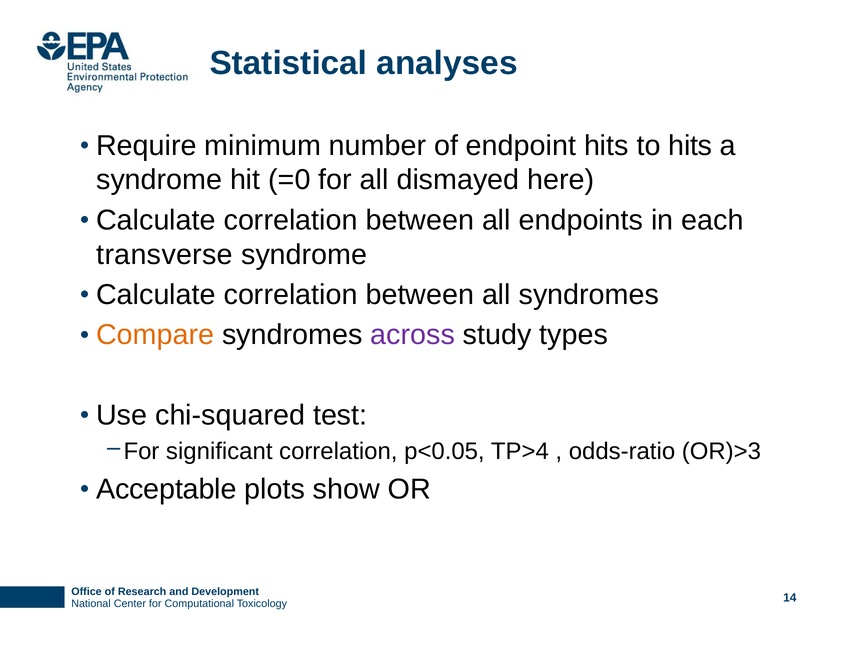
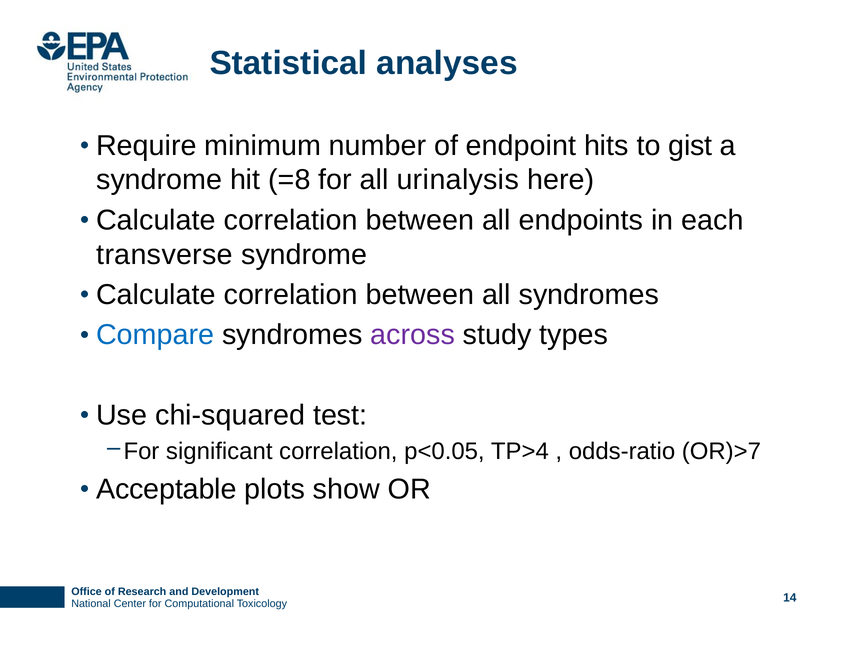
to hits: hits -> gist
=0: =0 -> =8
dismayed: dismayed -> urinalysis
Compare colour: orange -> blue
OR)>3: OR)>3 -> OR)>7
